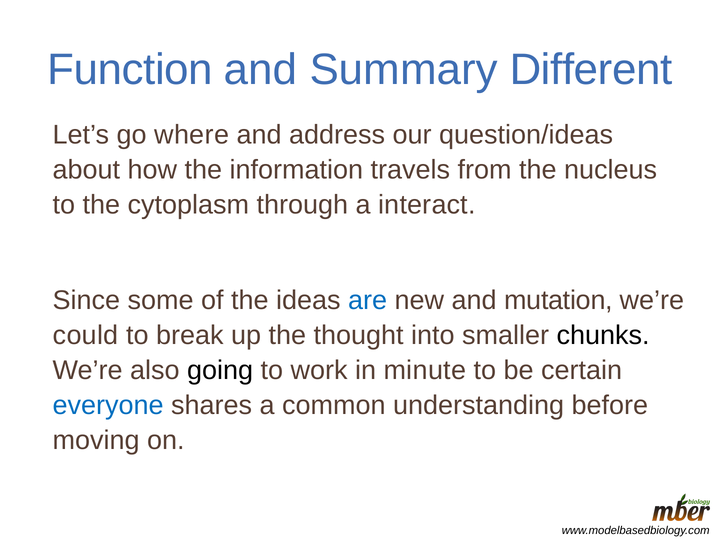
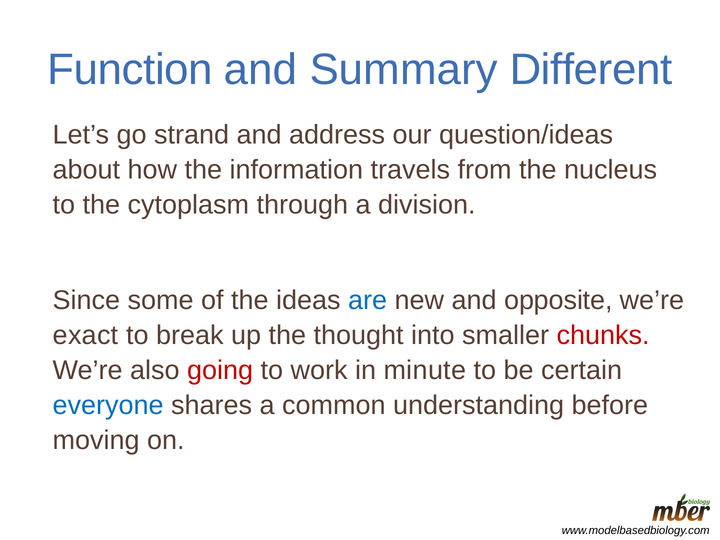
where: where -> strand
interact: interact -> division
mutation: mutation -> opposite
could: could -> exact
chunks colour: black -> red
going colour: black -> red
